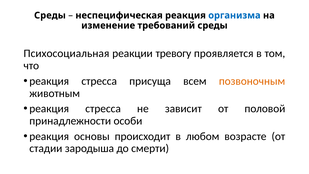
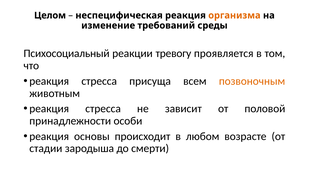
Среды at (50, 15): Среды -> Целом
организма colour: blue -> orange
Психосоциальная: Психосоциальная -> Психосоциальный
